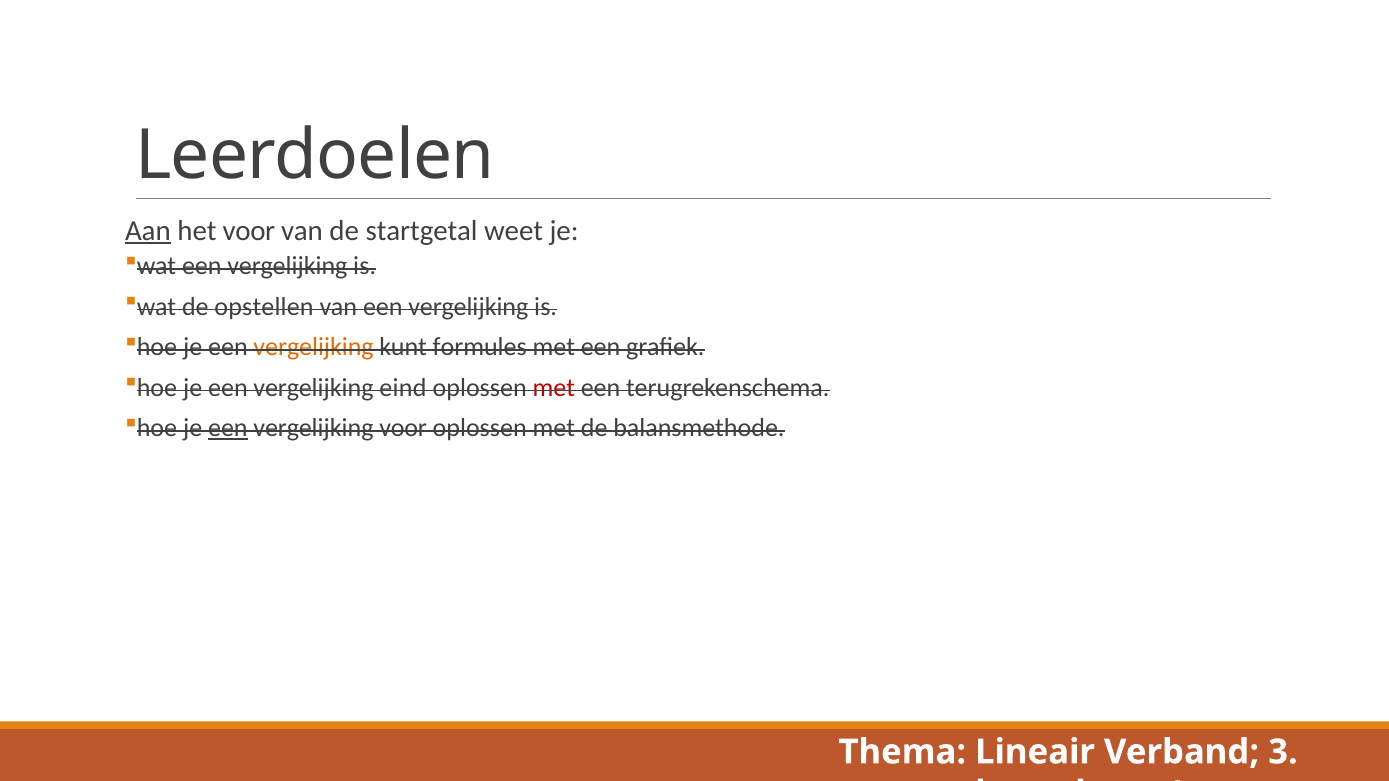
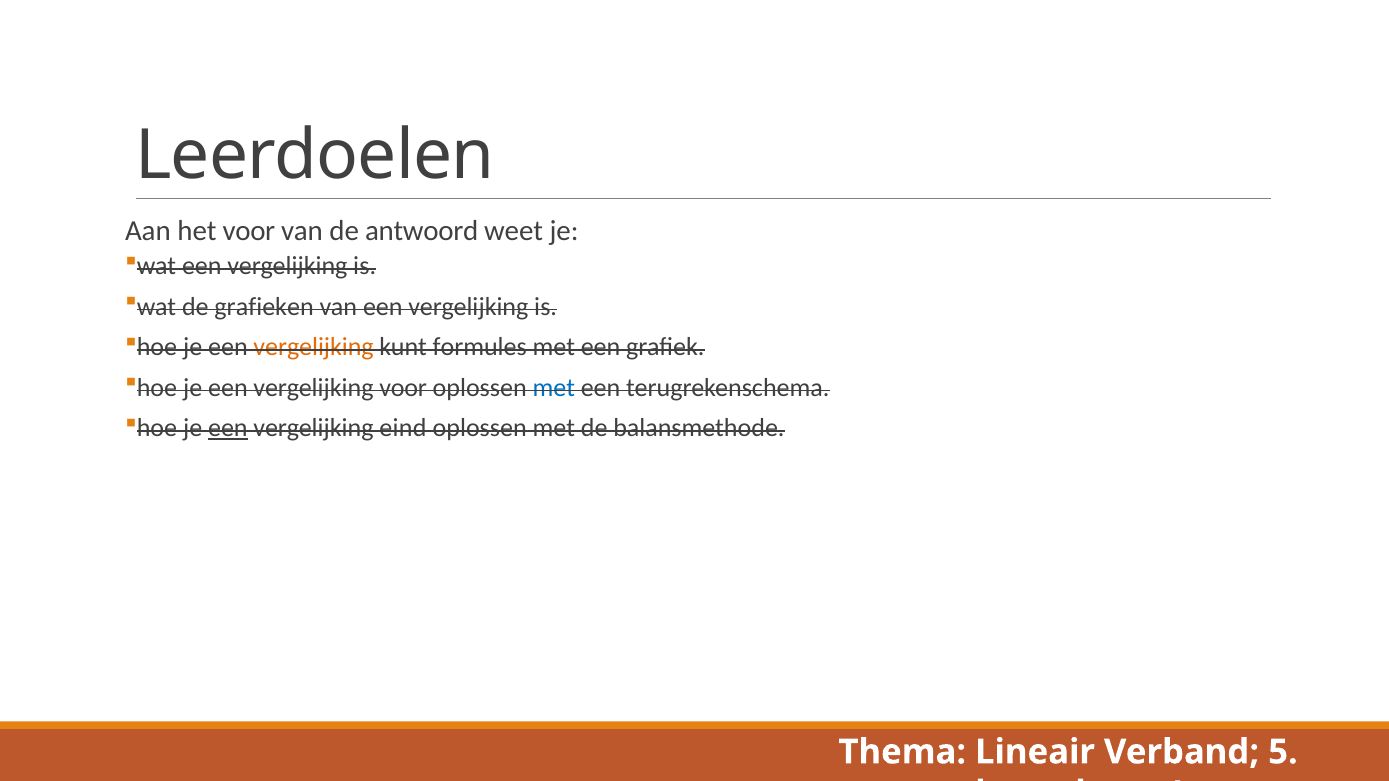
Aan underline: present -> none
startgetal: startgetal -> antwoord
opstellen: opstellen -> grafieken
vergelijking eind: eind -> voor
met at (554, 388) colour: red -> blue
vergelijking voor: voor -> eind
3: 3 -> 5
